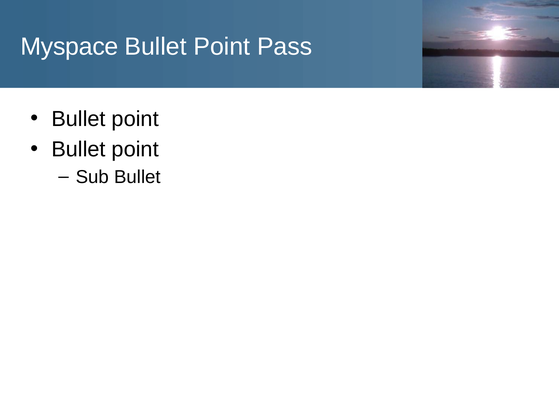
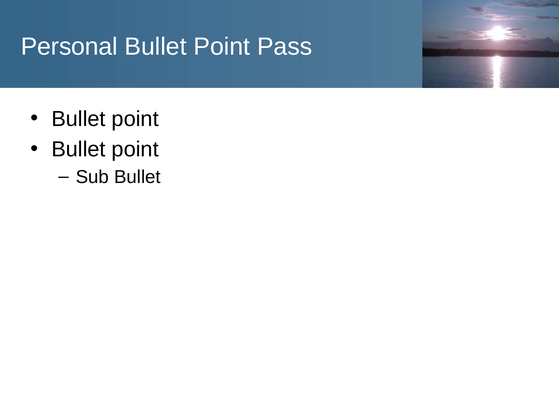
Myspace: Myspace -> Personal
